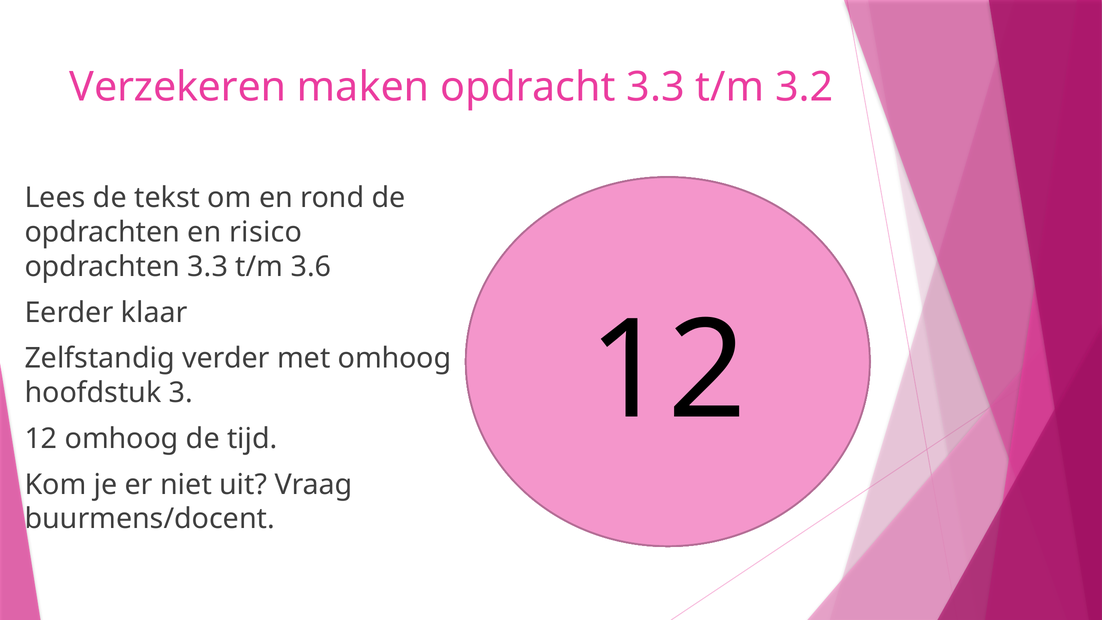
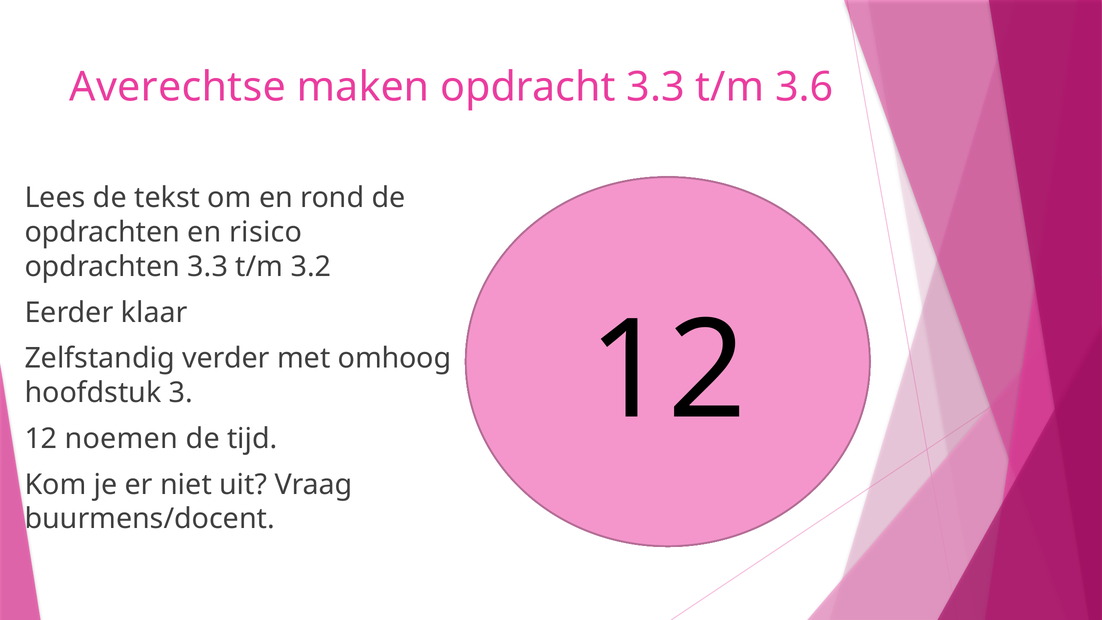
Verzekeren: Verzekeren -> Averechtse
3.2: 3.2 -> 3.6
3.6: 3.6 -> 3.2
12 omhoog: omhoog -> noemen
